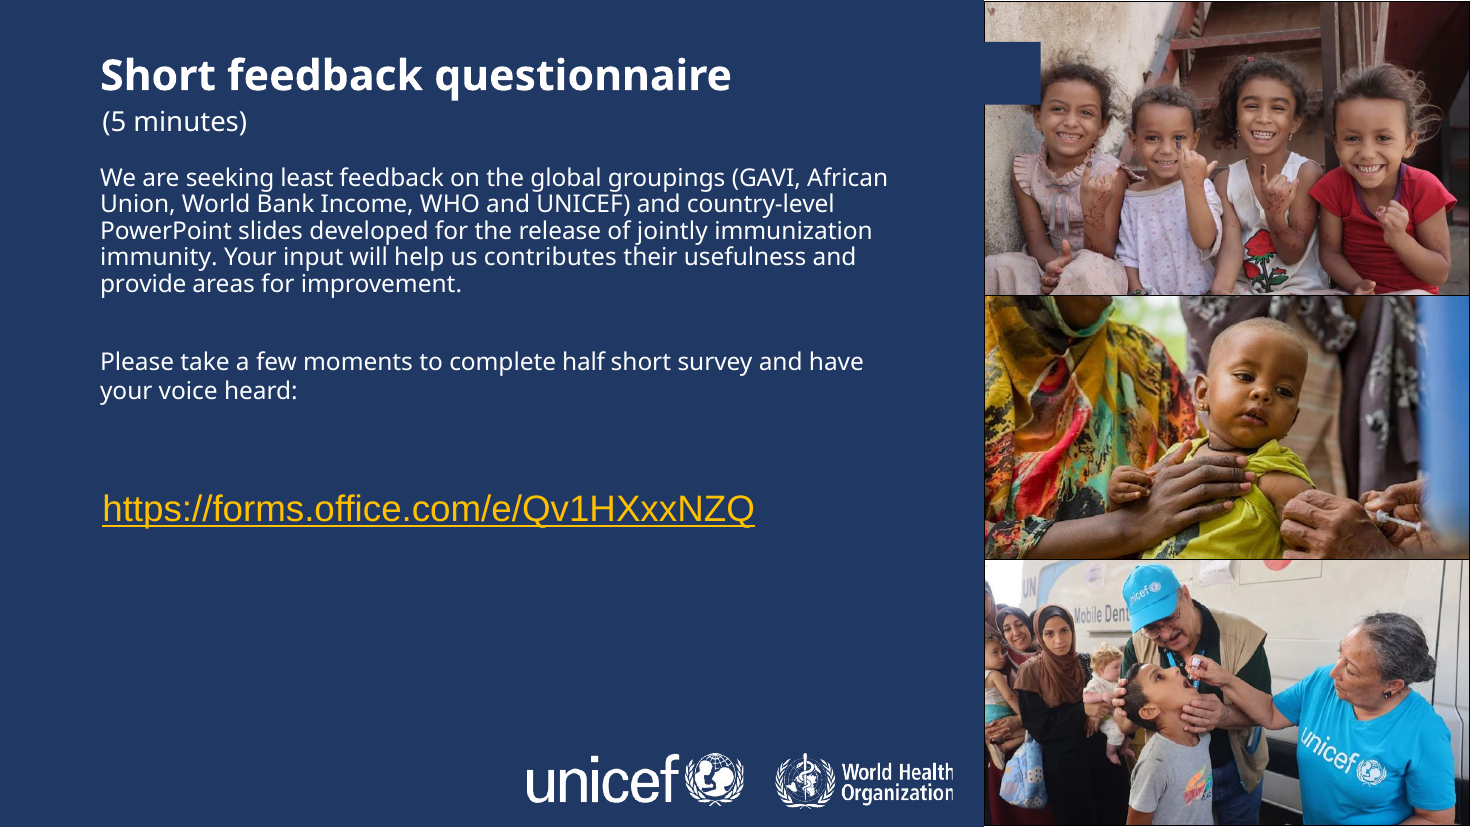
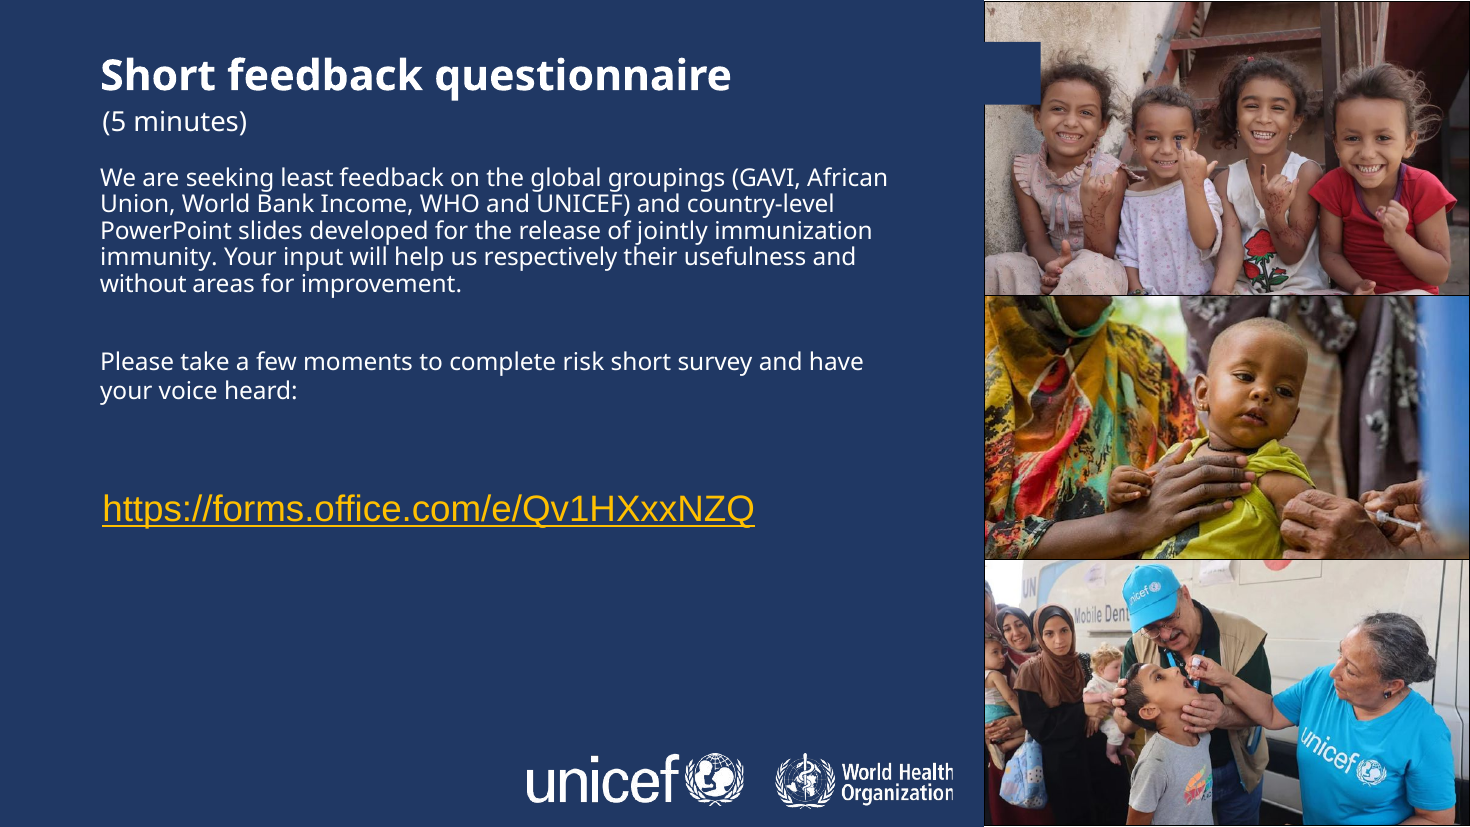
contributes: contributes -> respectively
provide: provide -> without
half: half -> risk
